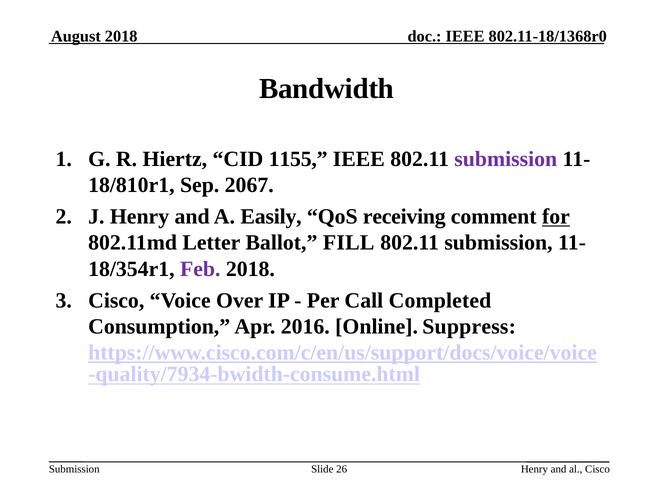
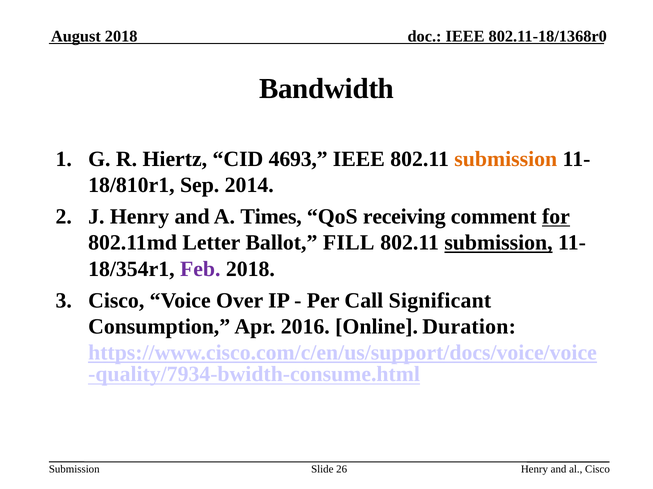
1155: 1155 -> 4693
submission at (506, 159) colour: purple -> orange
2067: 2067 -> 2014
Easily: Easily -> Times
submission at (499, 243) underline: none -> present
Completed: Completed -> Significant
Suppress: Suppress -> Duration
